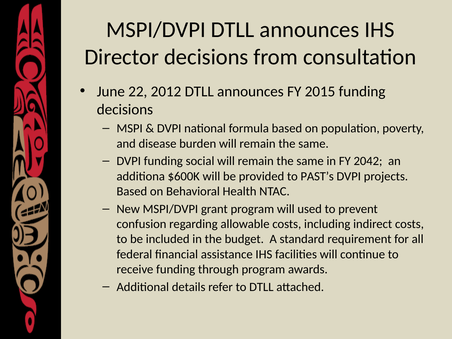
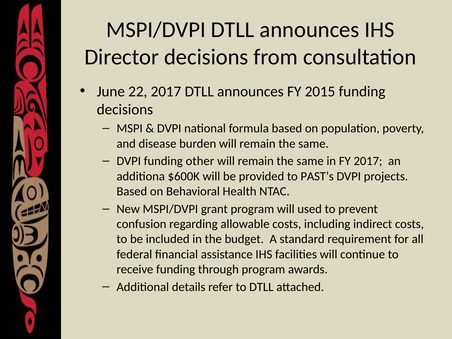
22 2012: 2012 -> 2017
social: social -> other
FY 2042: 2042 -> 2017
